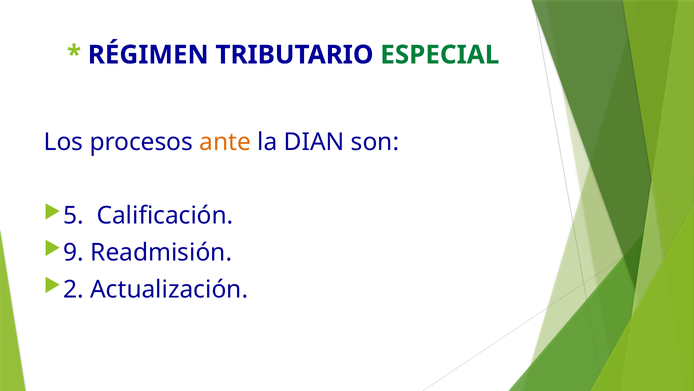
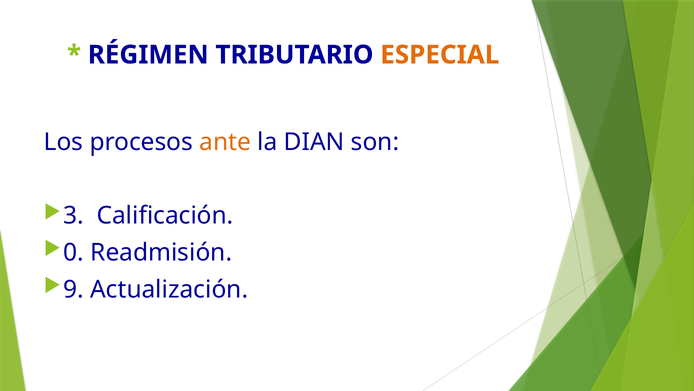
ESPECIAL colour: green -> orange
5: 5 -> 3
9: 9 -> 0
2: 2 -> 9
